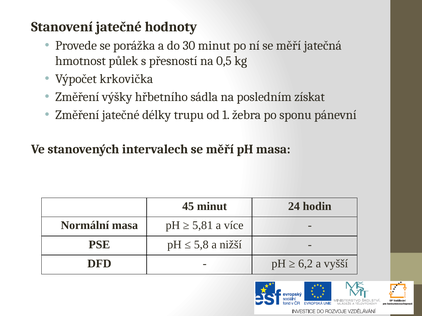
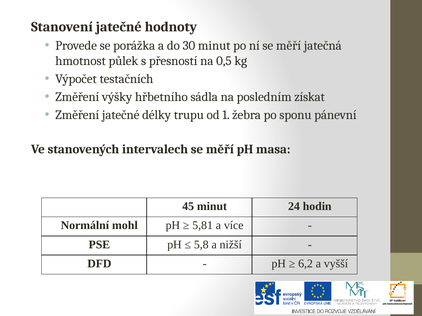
krkovička: krkovička -> testačních
Normální masa: masa -> mohl
